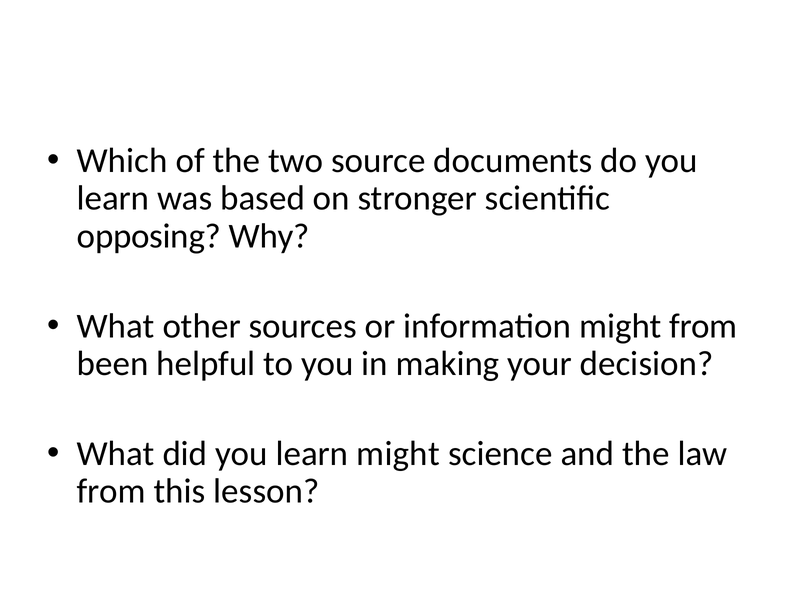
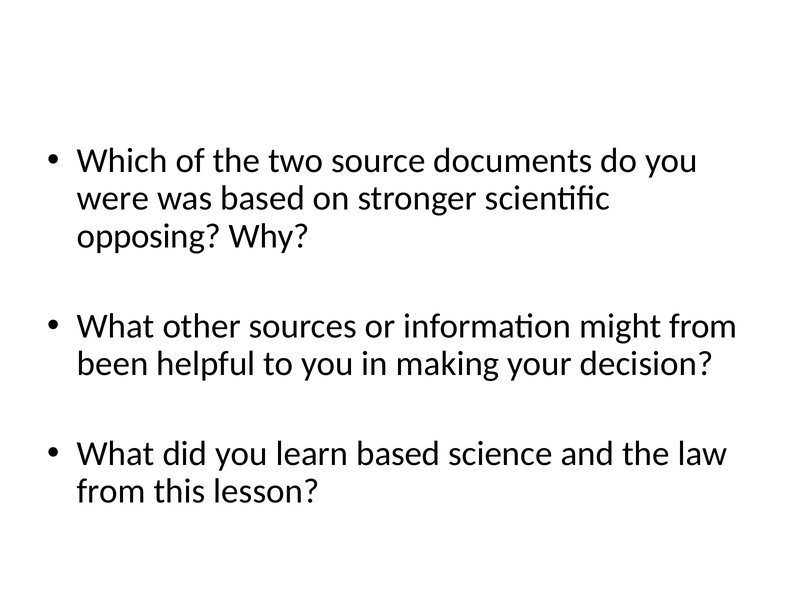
learn at (113, 198): learn -> were
learn might: might -> based
